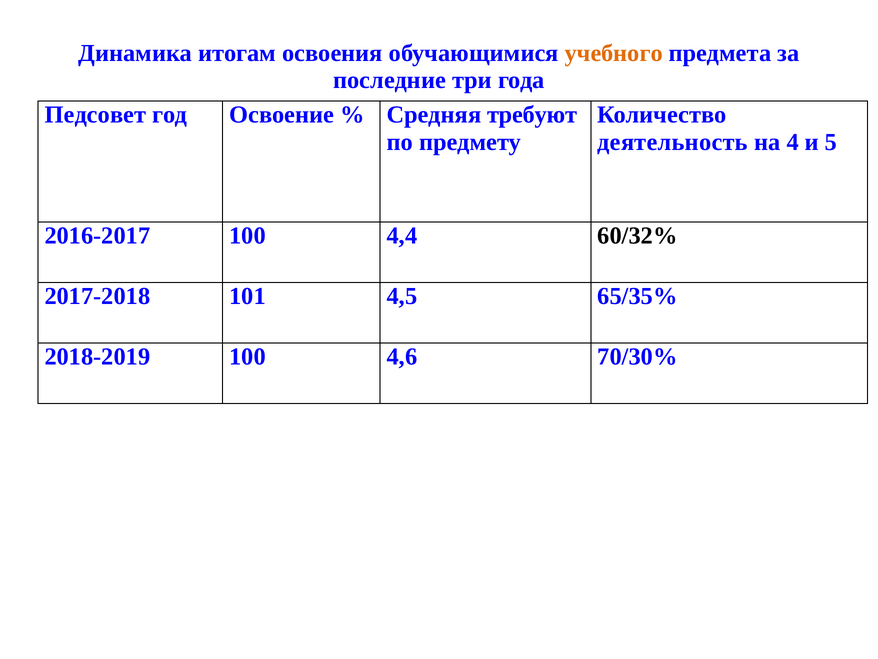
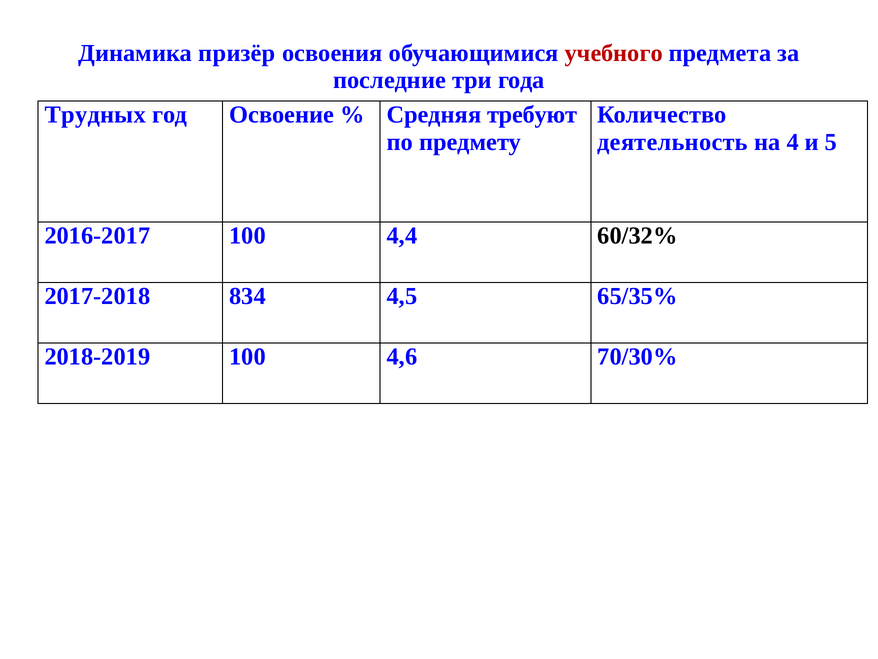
итогам: итогам -> призёр
учебного colour: orange -> red
Педсовет: Педсовет -> Трудных
101: 101 -> 834
